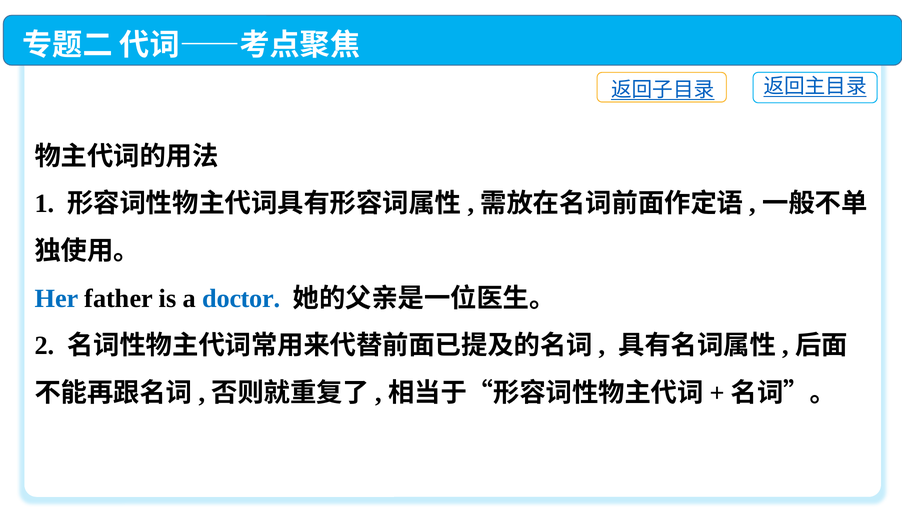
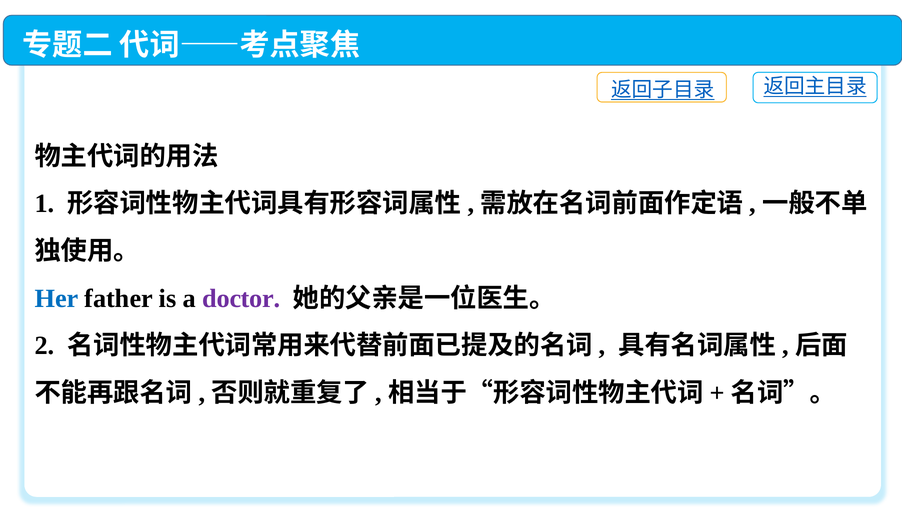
doctor colour: blue -> purple
